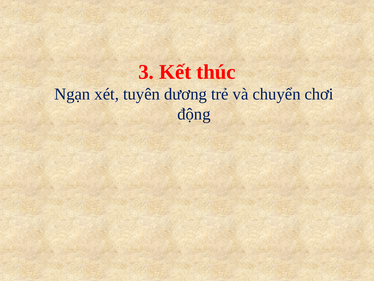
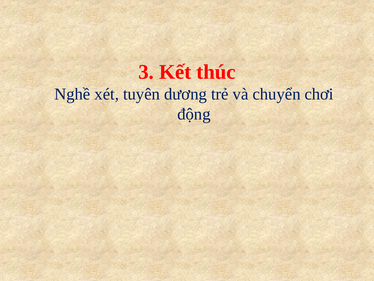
Ngạn: Ngạn -> Nghề
